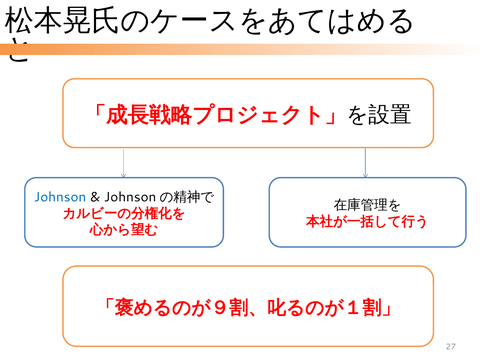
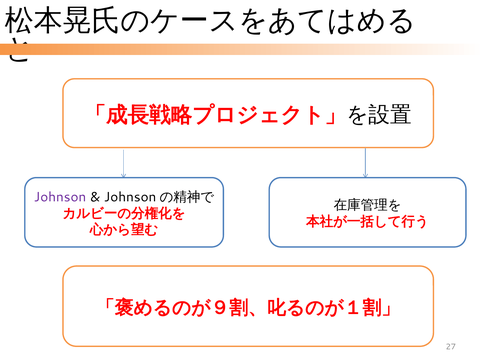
Johnson colour: blue -> purple
